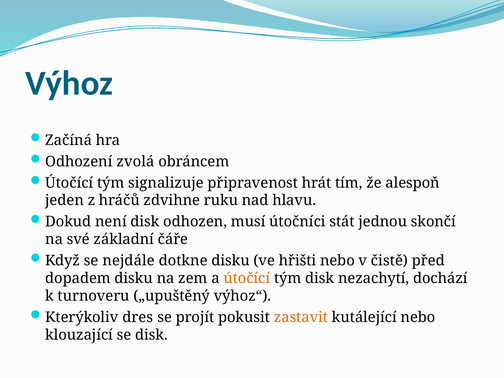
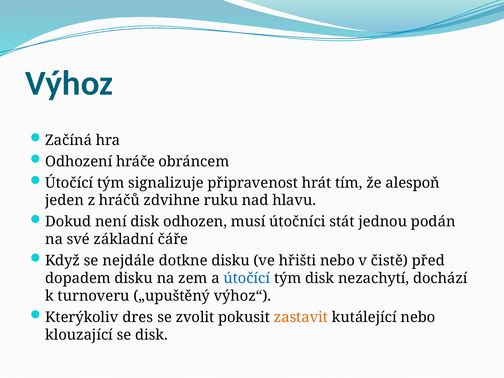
zvolá: zvolá -> hráče
skončí: skončí -> podán
útočící at (247, 278) colour: orange -> blue
projít: projít -> zvolit
